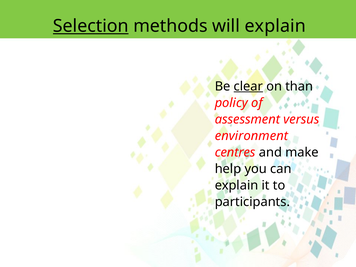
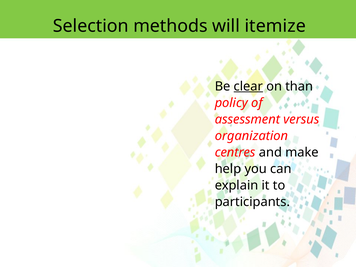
Selection underline: present -> none
will explain: explain -> itemize
environment: environment -> organization
